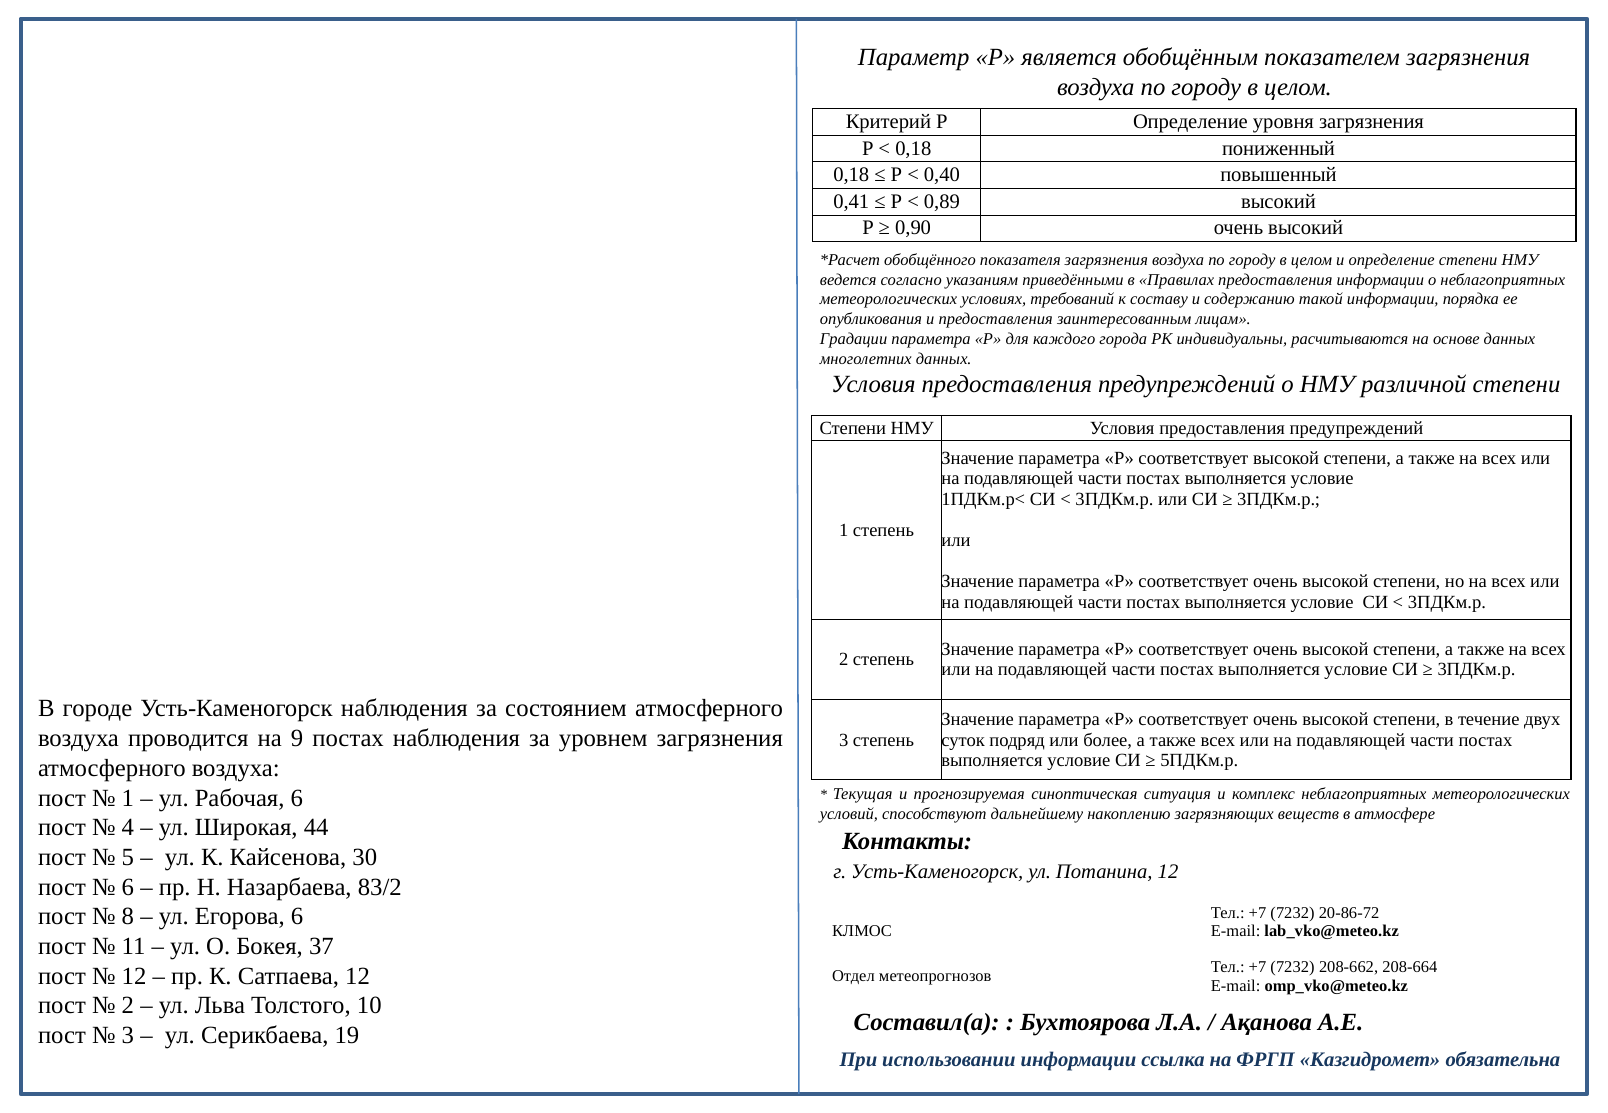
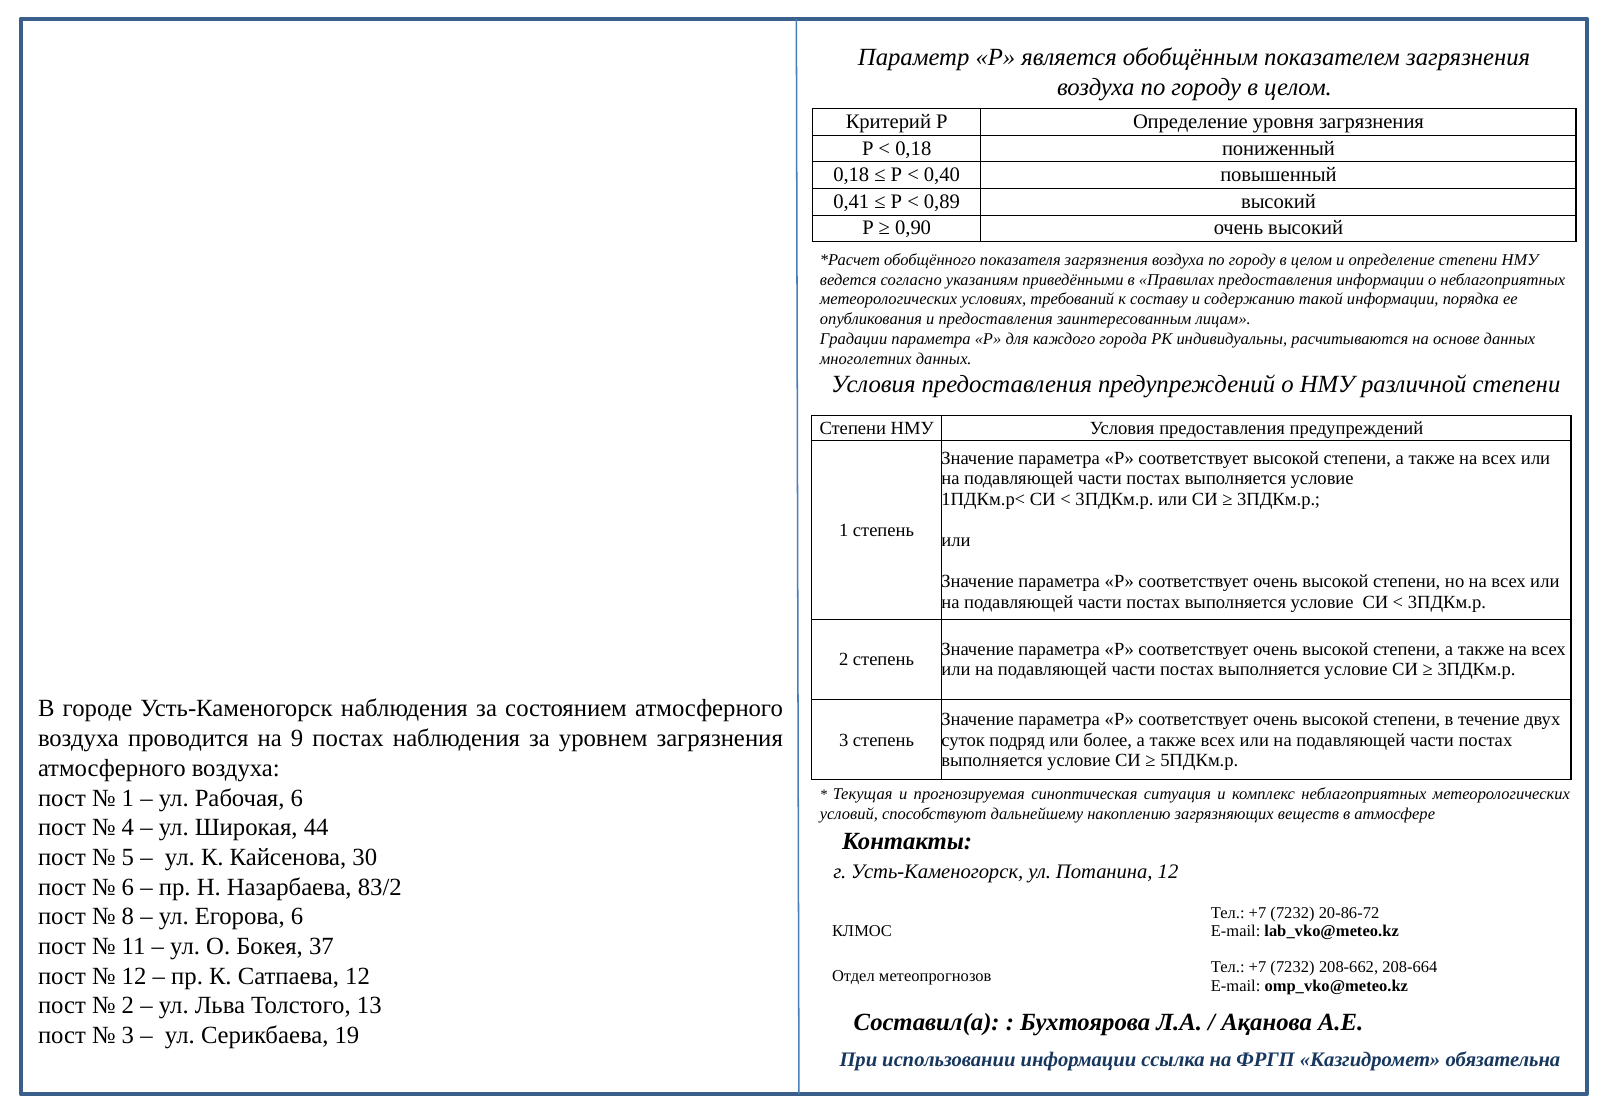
10: 10 -> 13
